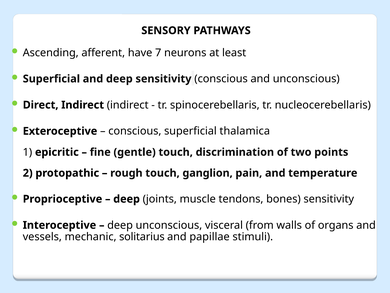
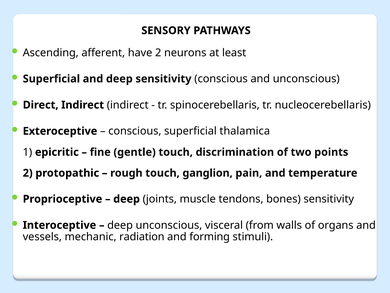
have 7: 7 -> 2
solitarius: solitarius -> radiation
papillae: papillae -> forming
